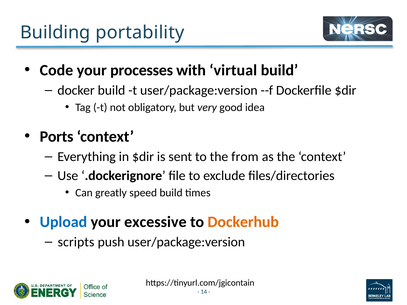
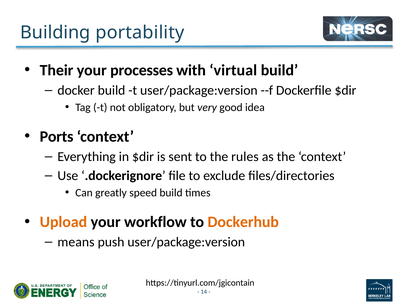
Code: Code -> Their
from: from -> rules
Upload colour: blue -> orange
excessive: excessive -> workflow
scripts: scripts -> means
